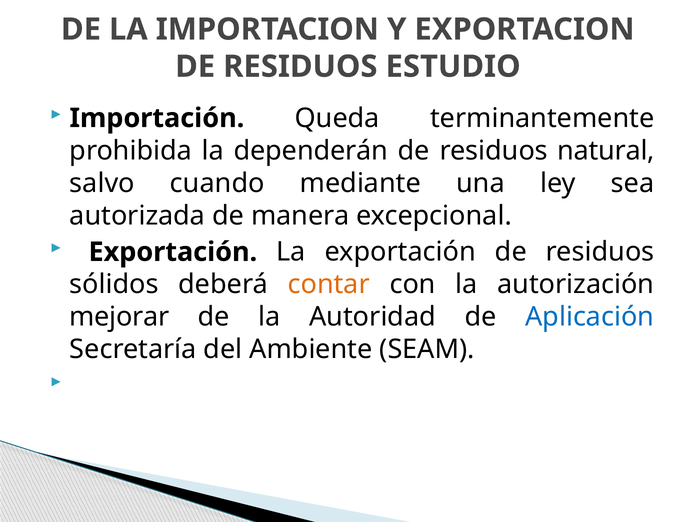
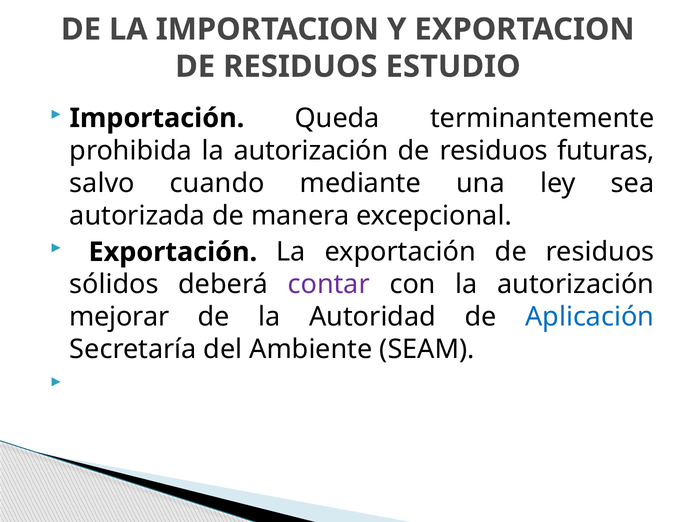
prohibida la dependerán: dependerán -> autorización
natural: natural -> futuras
contar colour: orange -> purple
